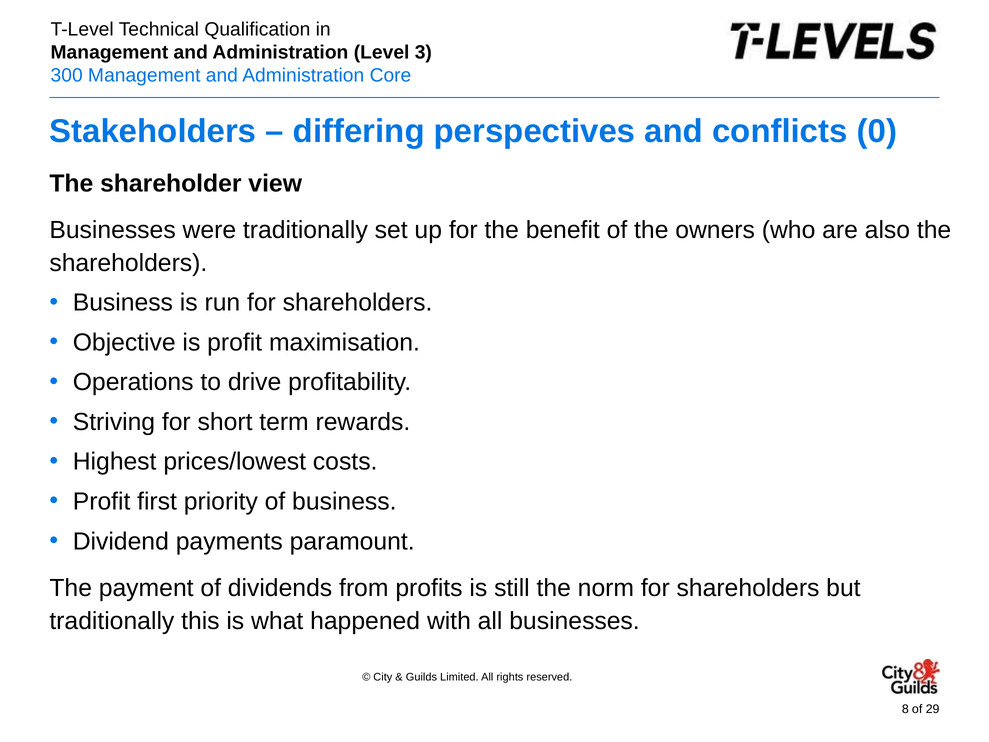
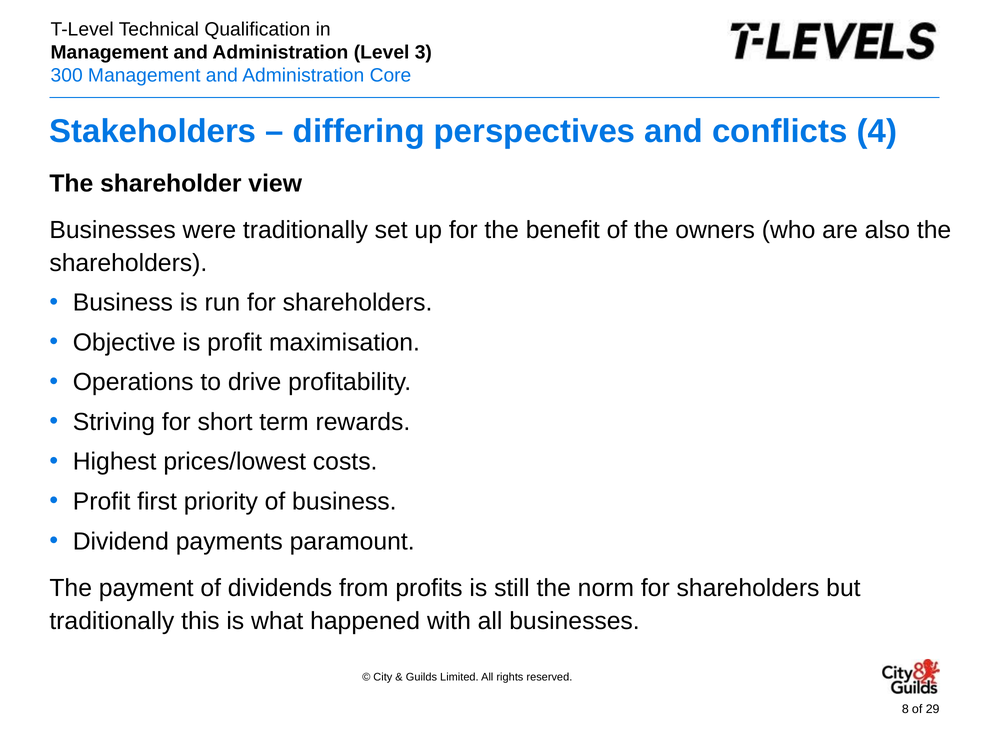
0: 0 -> 4
